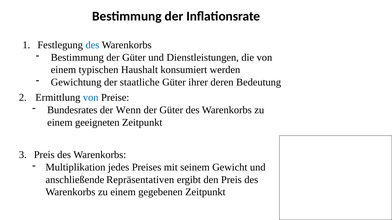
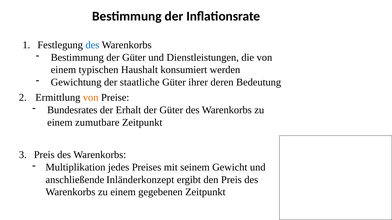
von at (91, 98) colour: blue -> orange
Wenn: Wenn -> Erhalt
geeigneten: geeigneten -> zumutbare
Repräsentativen: Repräsentativen -> Inländerkonzept
